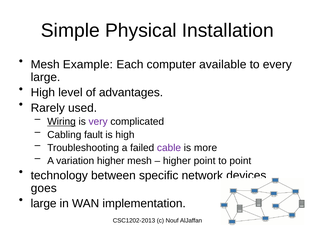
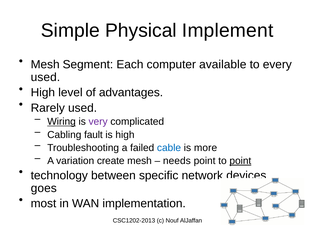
Installation: Installation -> Implement
Example: Example -> Segment
large at (45, 77): large -> used
cable colour: purple -> blue
variation higher: higher -> create
higher at (177, 161): higher -> needs
point at (240, 161) underline: none -> present
large at (44, 204): large -> most
